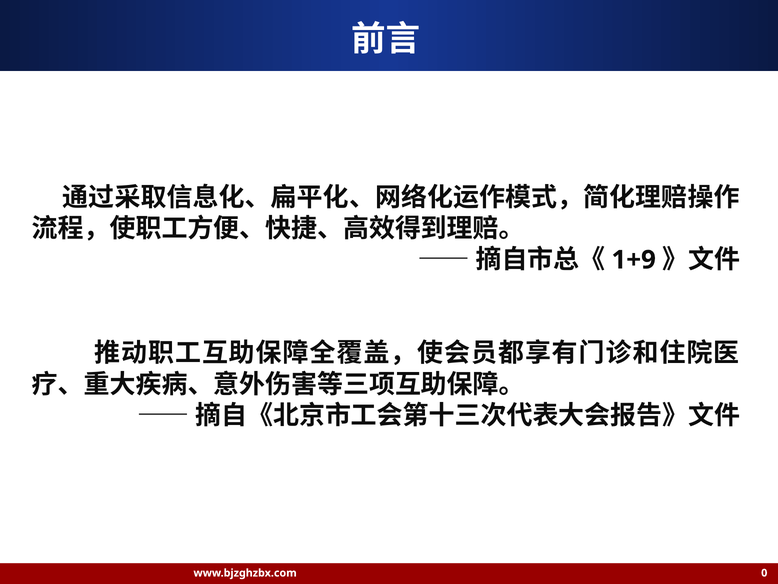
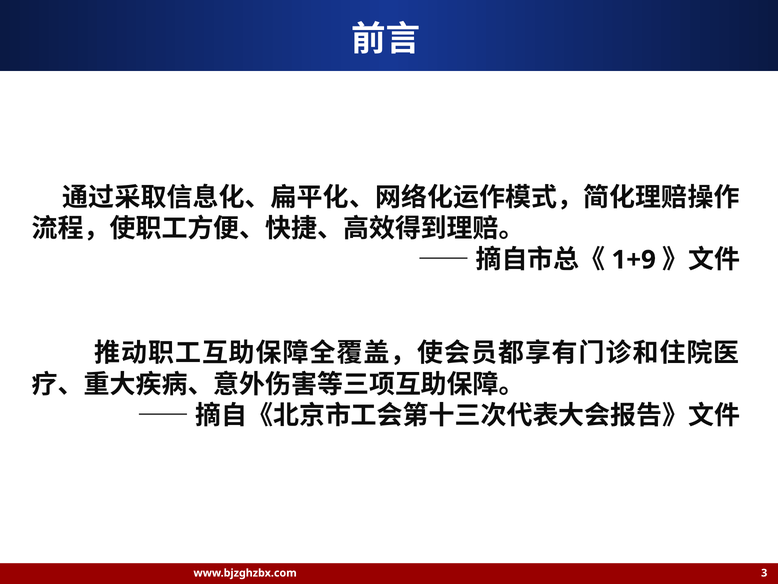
0: 0 -> 3
